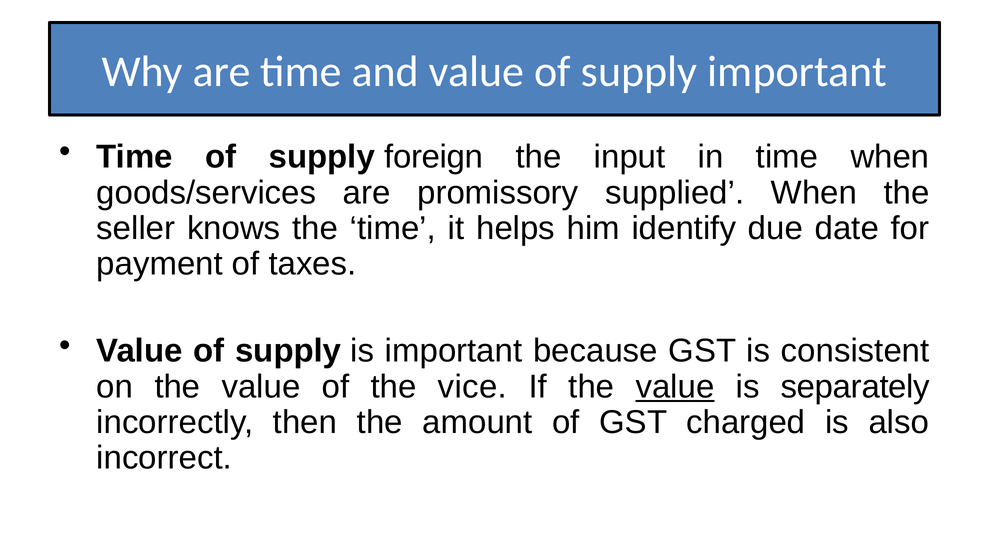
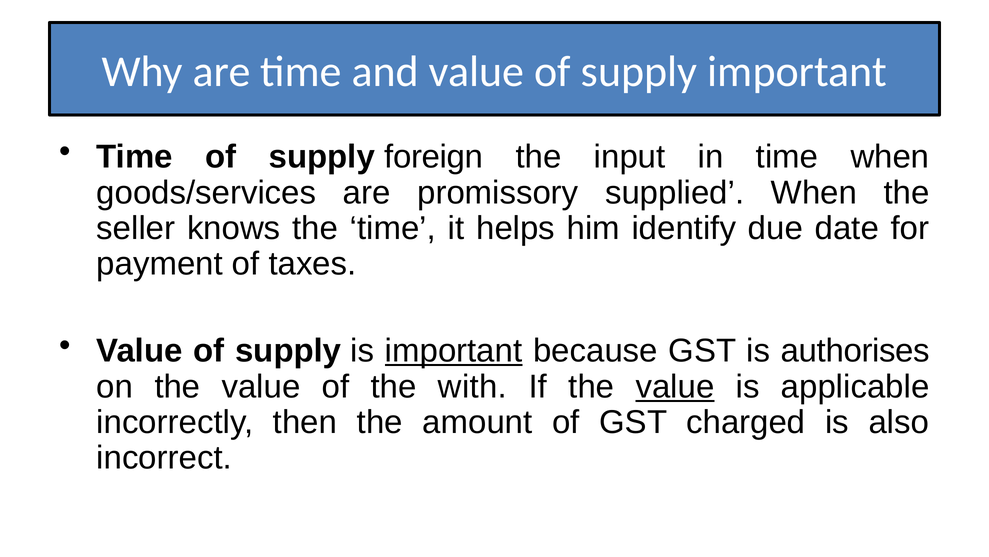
important at (454, 351) underline: none -> present
consistent: consistent -> authorises
vice: vice -> with
separately: separately -> applicable
